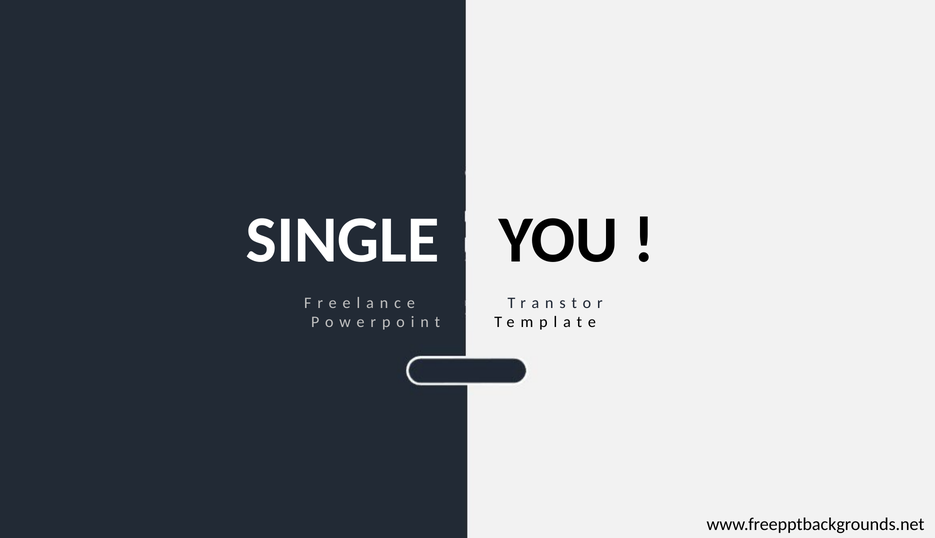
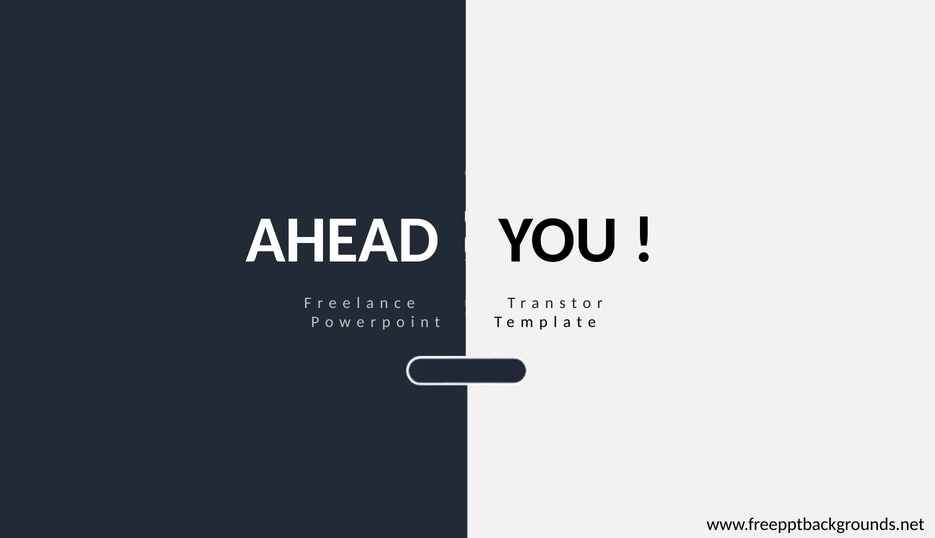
SINGLE: SINGLE -> AHEAD
